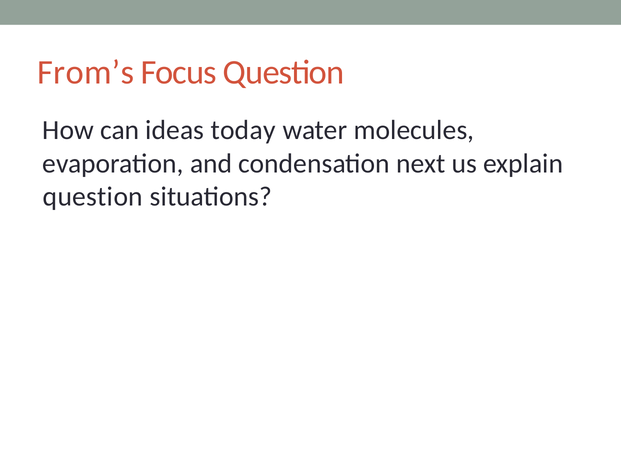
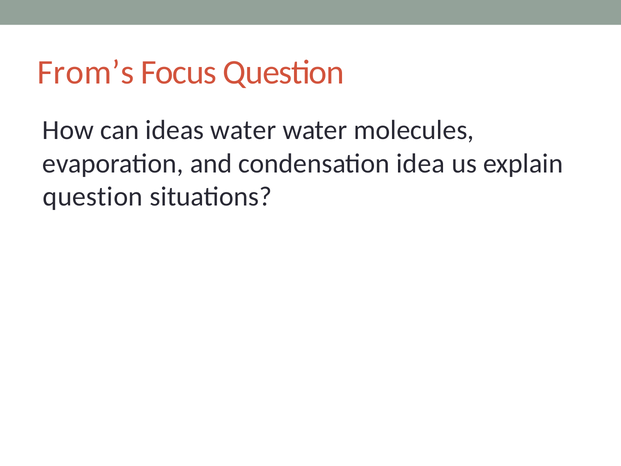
ideas today: today -> water
next: next -> idea
